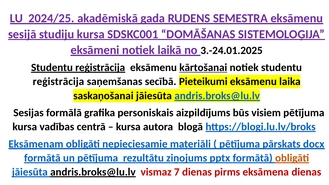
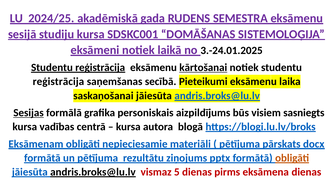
Sesijas underline: none -> present
visiem pētījuma: pētījuma -> sasniegts
7: 7 -> 5
